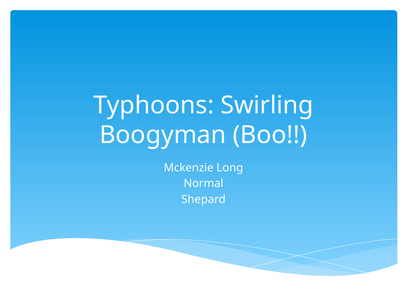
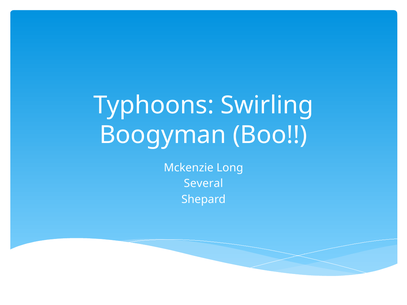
Normal: Normal -> Several
